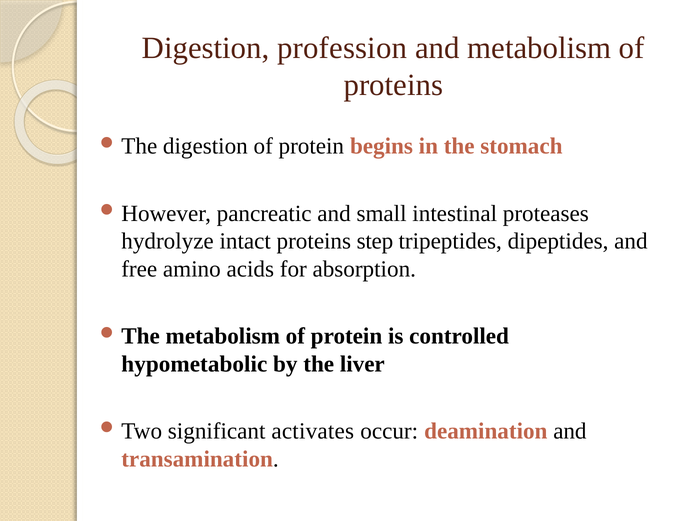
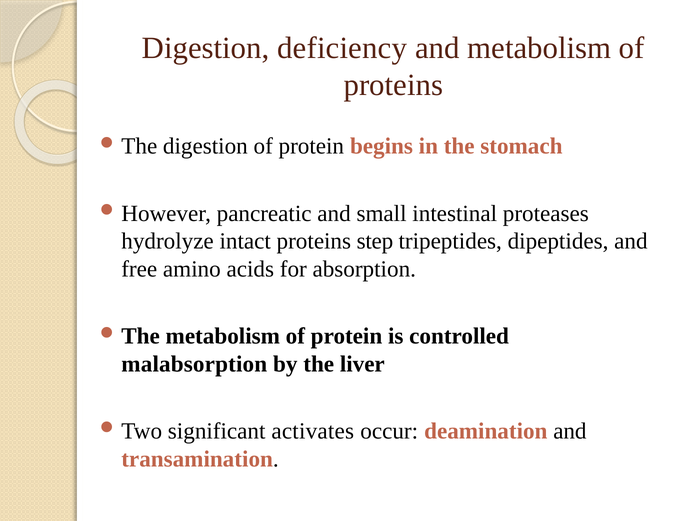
profession: profession -> deficiency
hypometabolic: hypometabolic -> malabsorption
